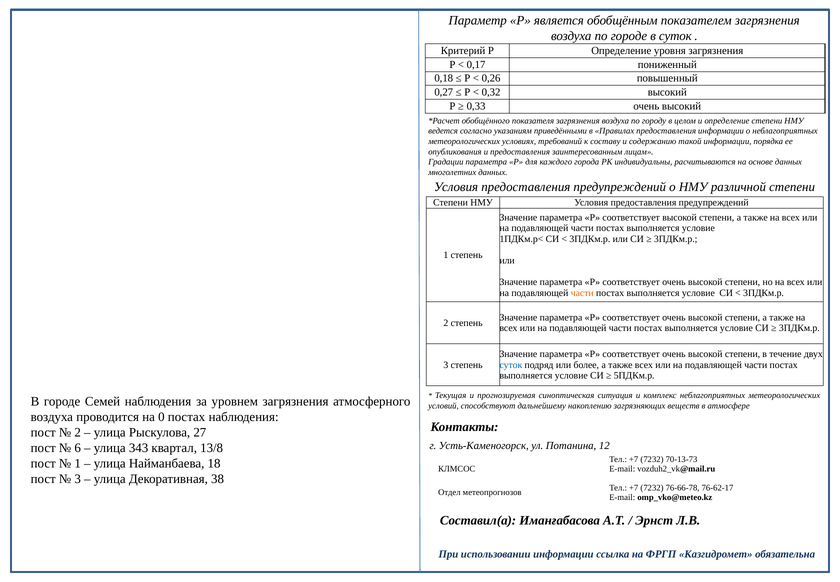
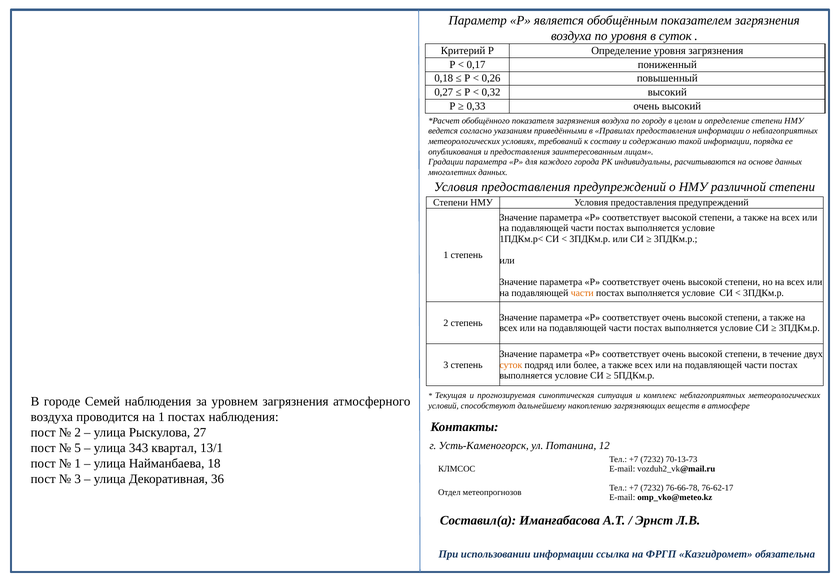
по городе: городе -> уровня
суток at (511, 365) colour: blue -> orange
на 0: 0 -> 1
6: 6 -> 5
13/8: 13/8 -> 13/1
38: 38 -> 36
